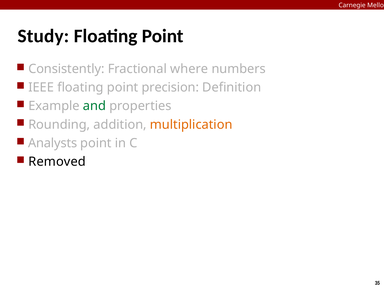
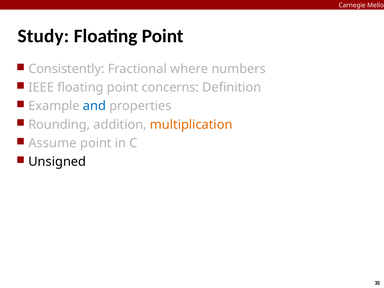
precision: precision -> concerns
and colour: green -> blue
Analysts: Analysts -> Assume
Removed: Removed -> Unsigned
